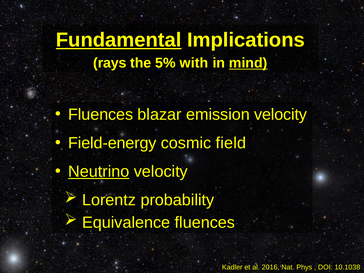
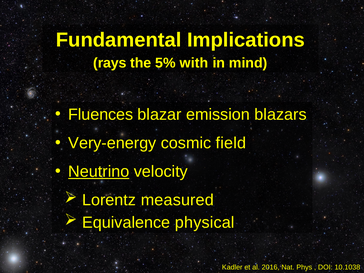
Fundamental underline: present -> none
mind underline: present -> none
emission velocity: velocity -> blazars
Field-energy: Field-energy -> Very-energy
probability: probability -> measured
Equivalence fluences: fluences -> physical
